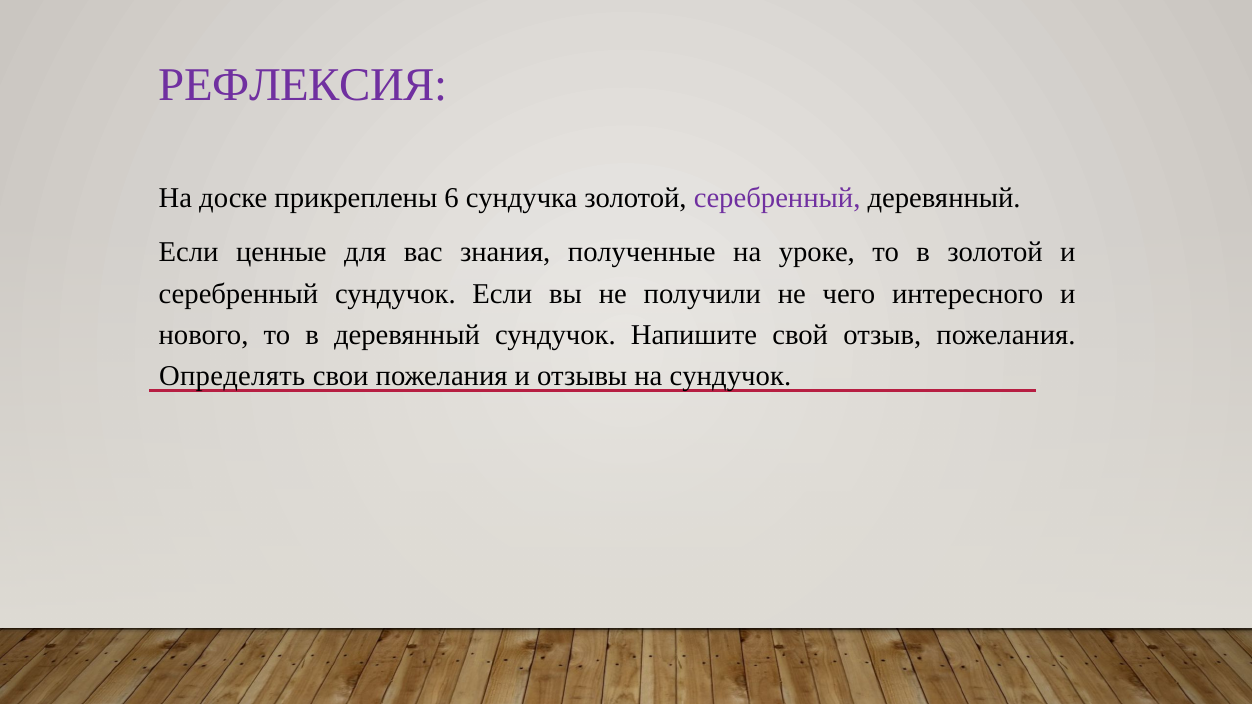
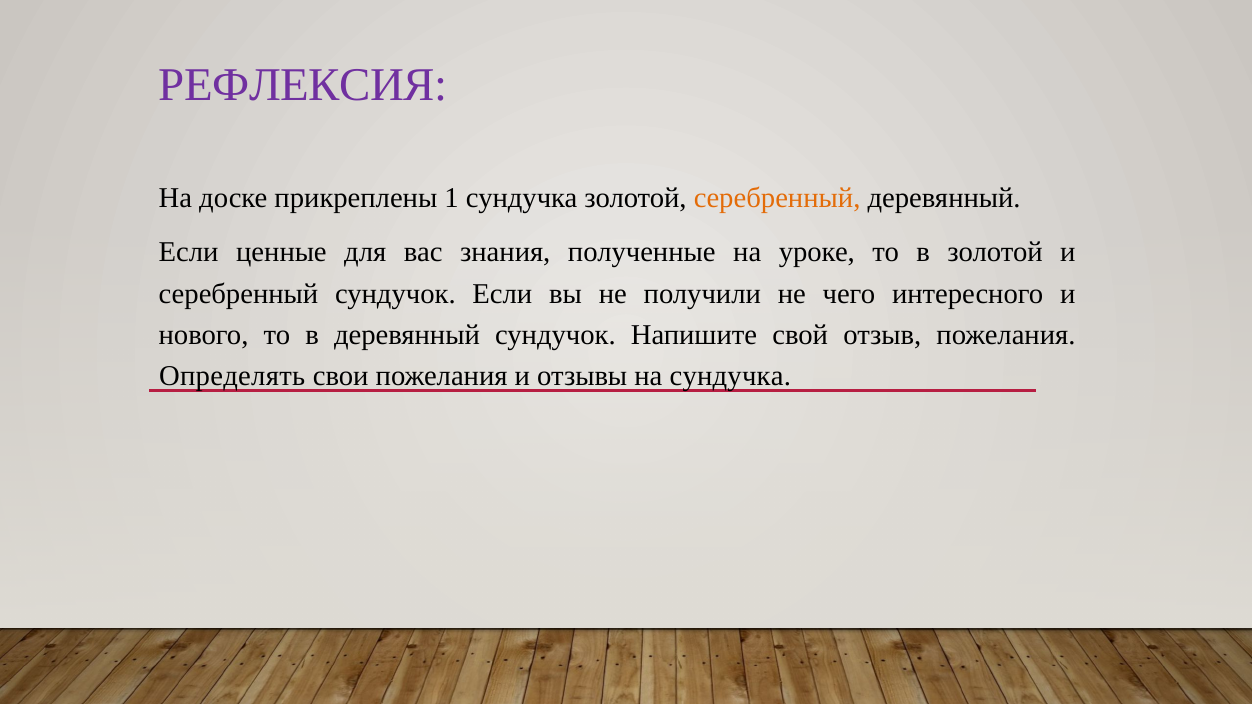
6: 6 -> 1
серебренный at (777, 198) colour: purple -> orange
на сундучок: сундучок -> сундучка
